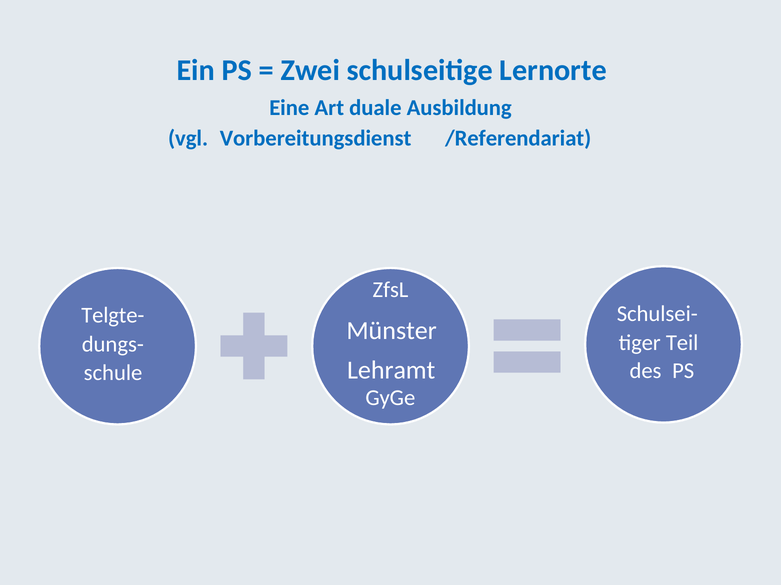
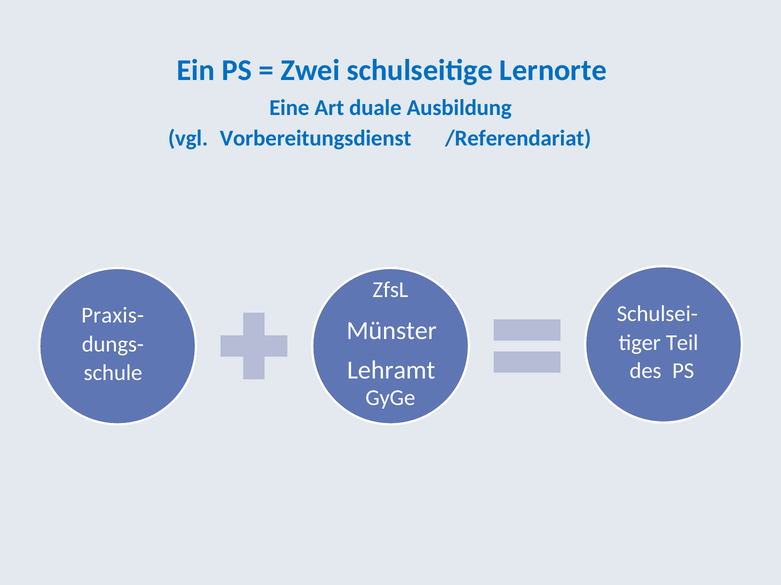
Telgte-: Telgte- -> Praxis-
